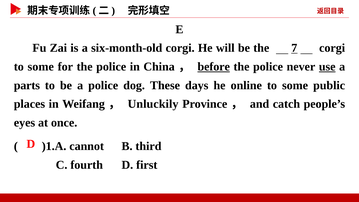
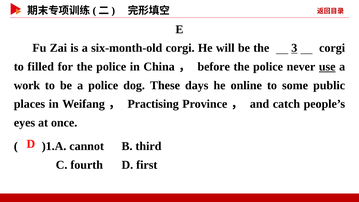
7: 7 -> 3
some at (41, 67): some -> filled
before underline: present -> none
parts: parts -> work
Unluckily: Unluckily -> Practising
